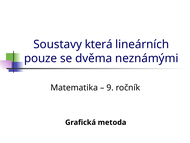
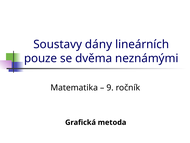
která: která -> dány
